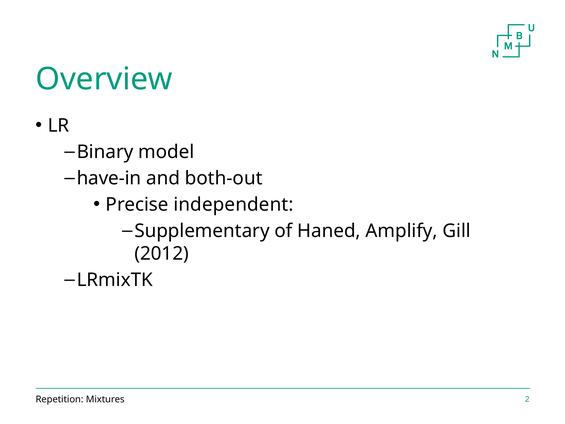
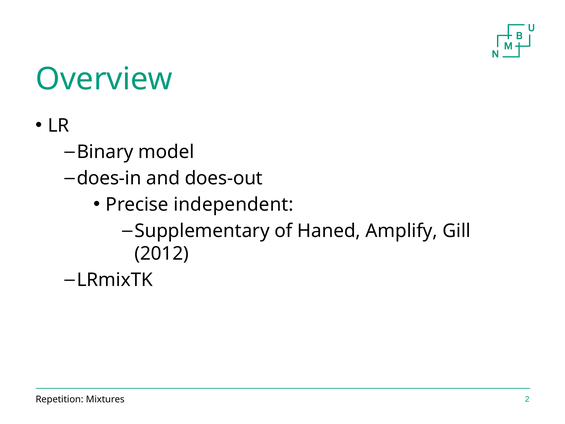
have-in: have-in -> does-in
both-out: both-out -> does-out
